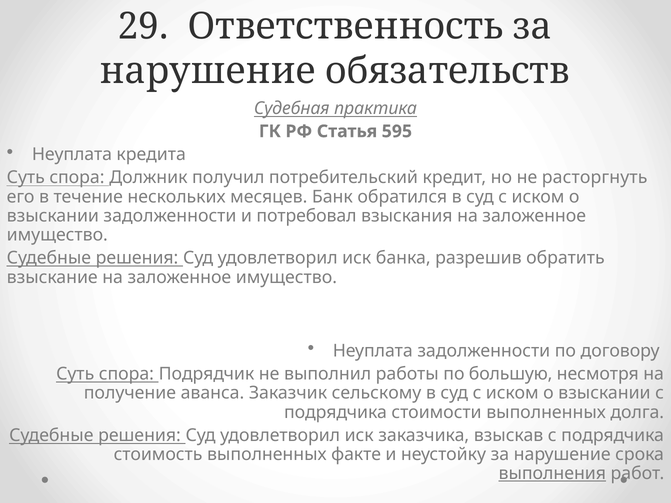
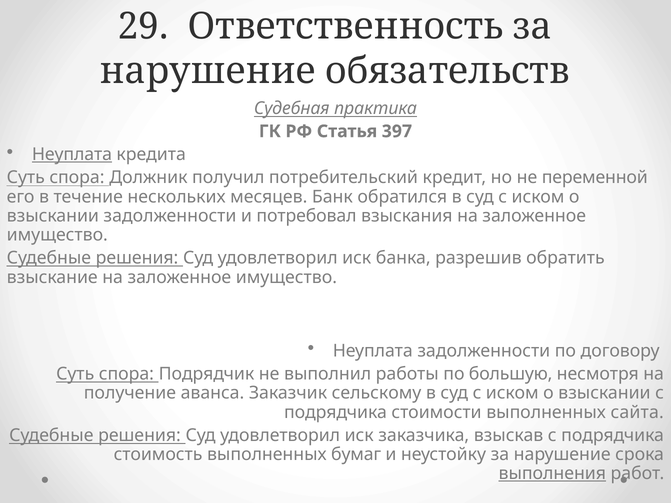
595: 595 -> 397
Неуплата at (72, 155) underline: none -> present
расторгнуть: расторгнуть -> переменной
долга: долга -> сайта
факте: факте -> бумаг
